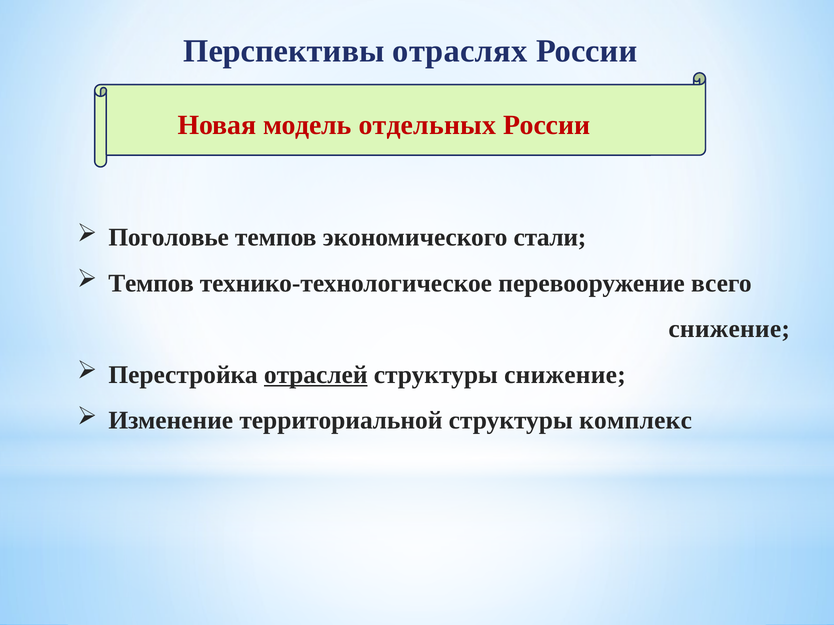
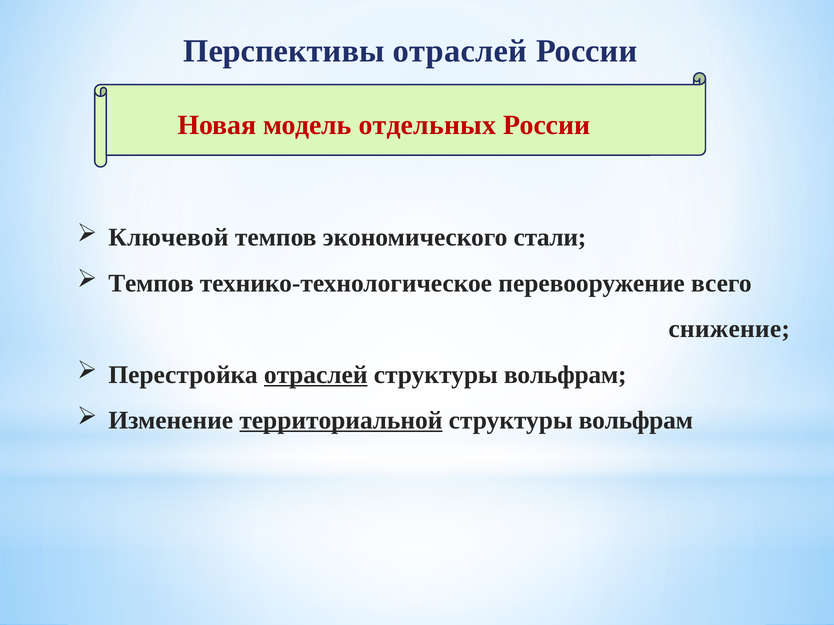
Перспективы отраслях: отраслях -> отраслей
Поголовье: Поголовье -> Ключевой
снижение at (565, 375): снижение -> вольфрам
территориальной underline: none -> present
комплекс at (636, 421): комплекс -> вольфрам
